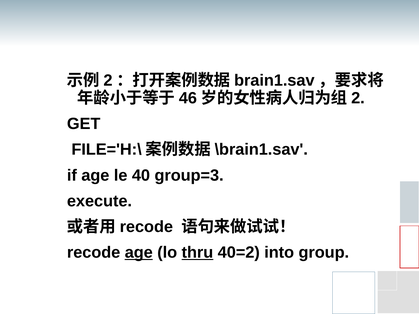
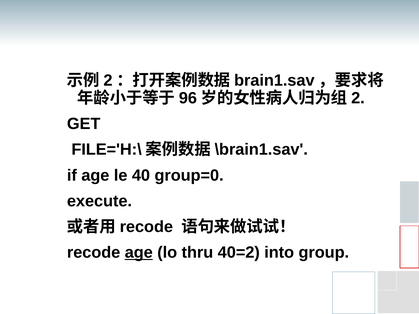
46: 46 -> 96
group=3: group=3 -> group=0
thru underline: present -> none
